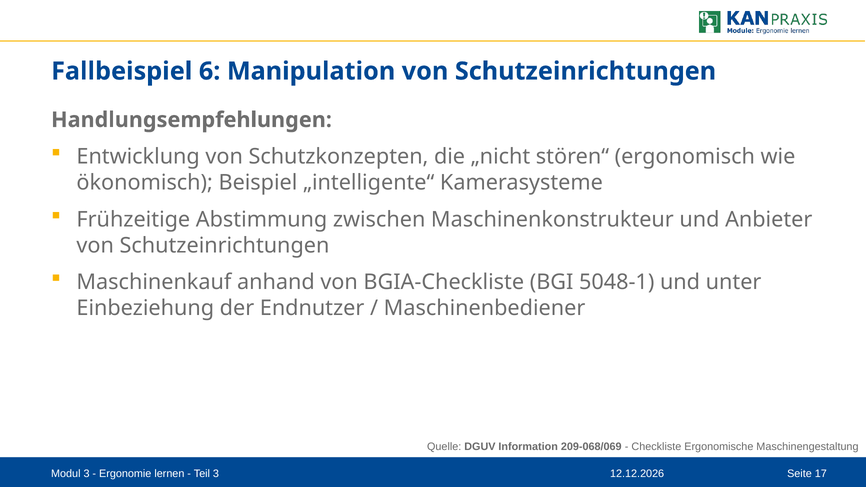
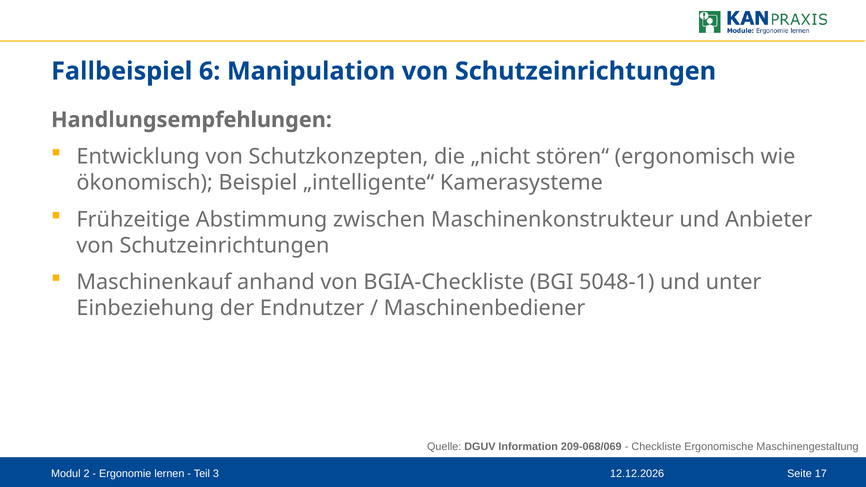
Modul 3: 3 -> 2
